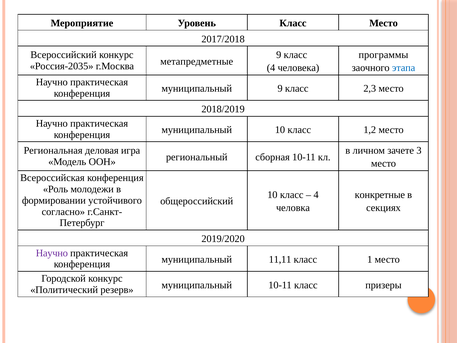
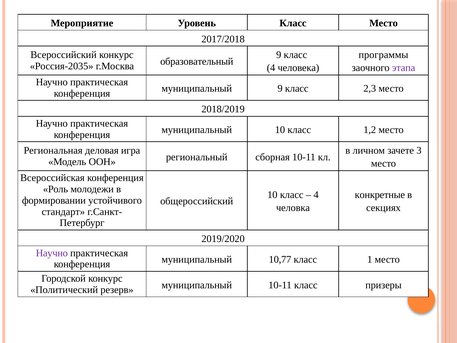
метапредметные: метапредметные -> образовательный
этапа colour: blue -> purple
согласно: согласно -> стандарт
11,11: 11,11 -> 10,77
